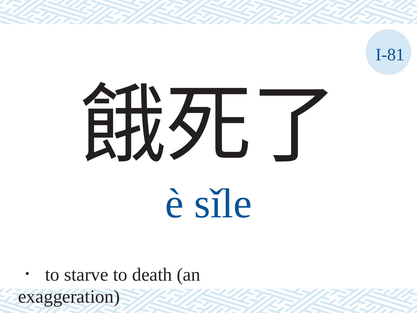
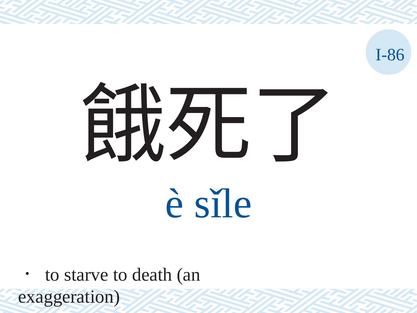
I-81: I-81 -> I-86
